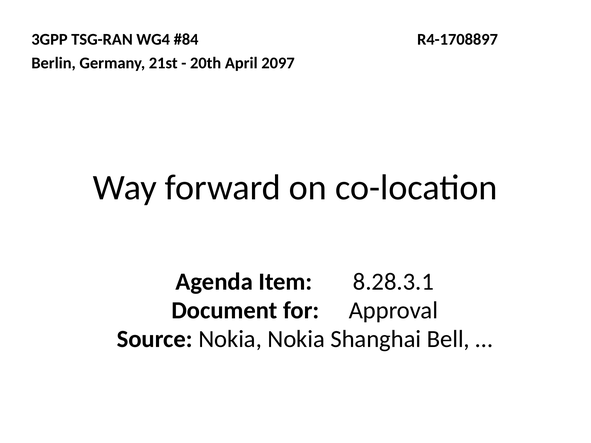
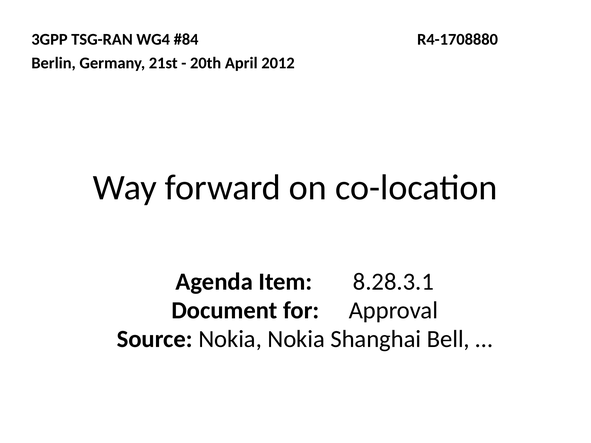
R4-1708897: R4-1708897 -> R4-1708880
2097: 2097 -> 2012
